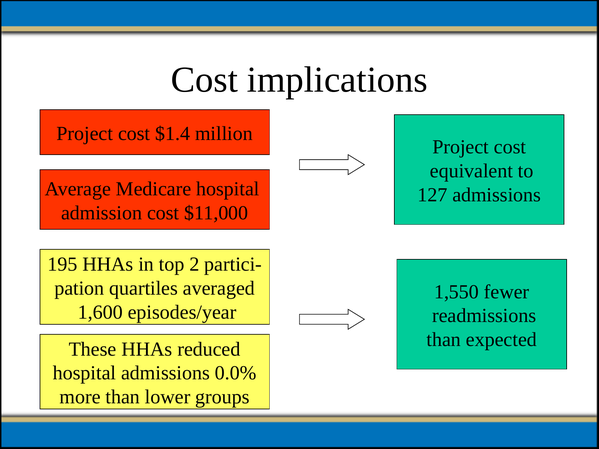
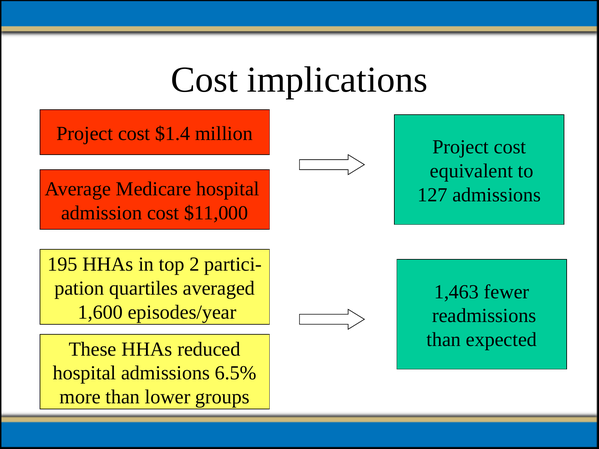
1,550: 1,550 -> 1,463
0.0%: 0.0% -> 6.5%
